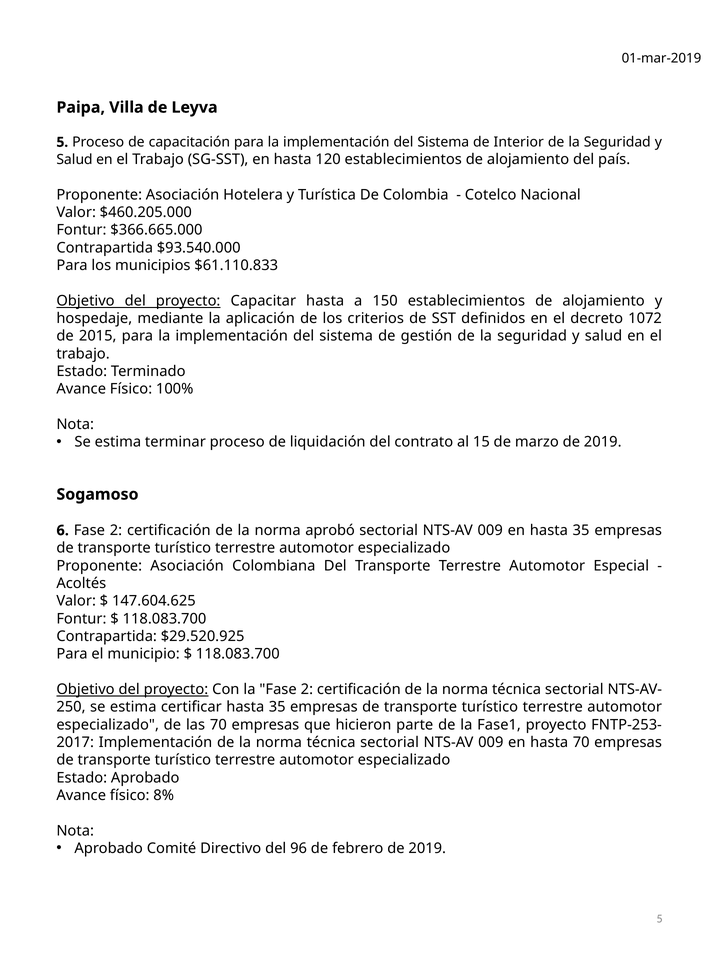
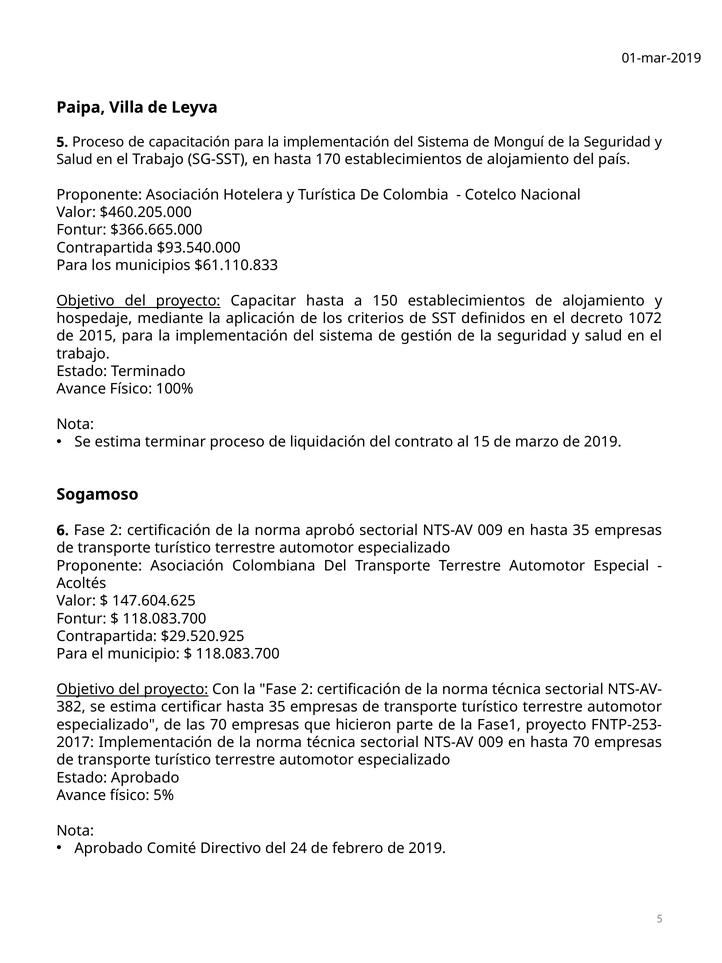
Interior: Interior -> Monguí
120: 120 -> 170
250: 250 -> 382
8%: 8% -> 5%
96: 96 -> 24
